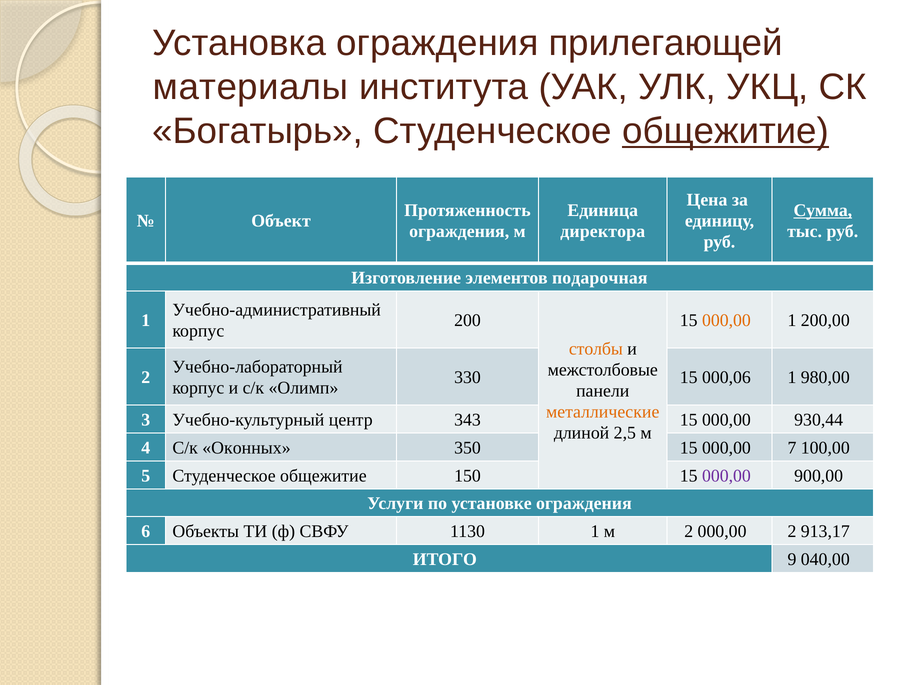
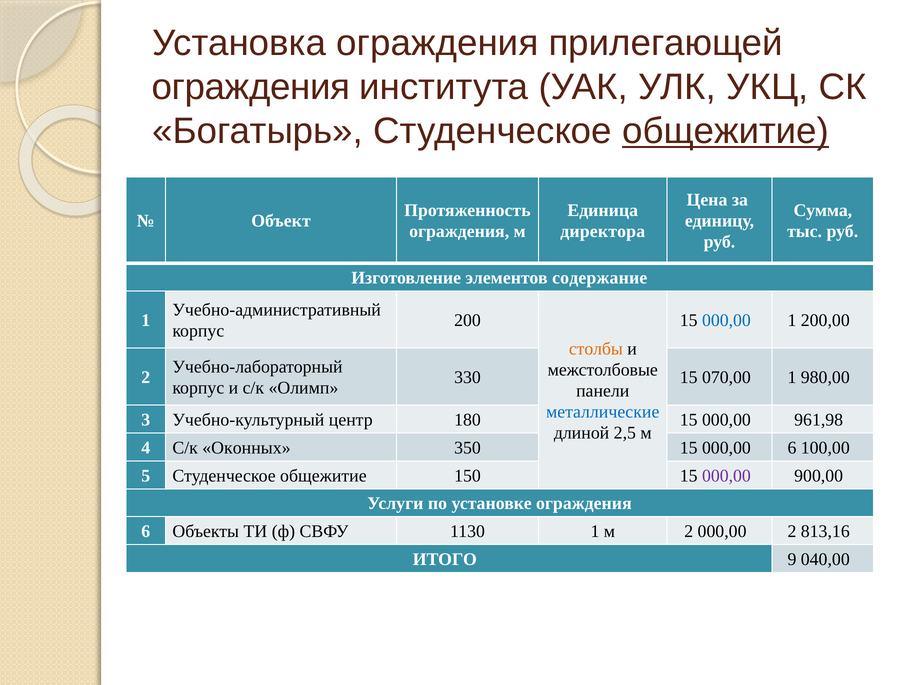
материалы at (251, 87): материалы -> ограждения
Сумма underline: present -> none
подарочная: подарочная -> содержание
000,00 at (726, 320) colour: orange -> blue
000,06: 000,06 -> 070,00
металлические colour: orange -> blue
343: 343 -> 180
930,44: 930,44 -> 961,98
000,00 7: 7 -> 6
913,17: 913,17 -> 813,16
